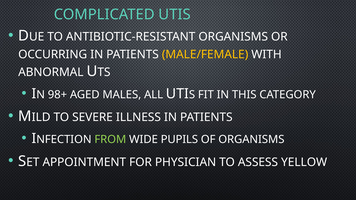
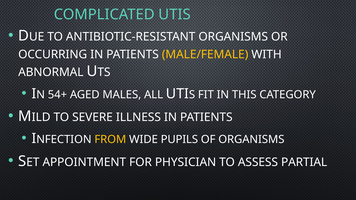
98+: 98+ -> 54+
FROM colour: light green -> yellow
YELLOW: YELLOW -> PARTIAL
